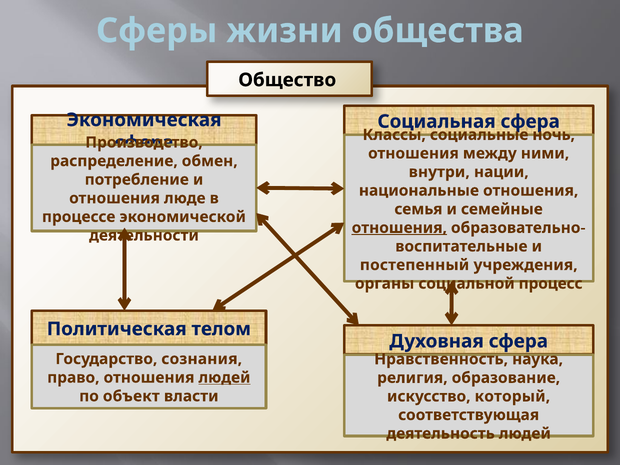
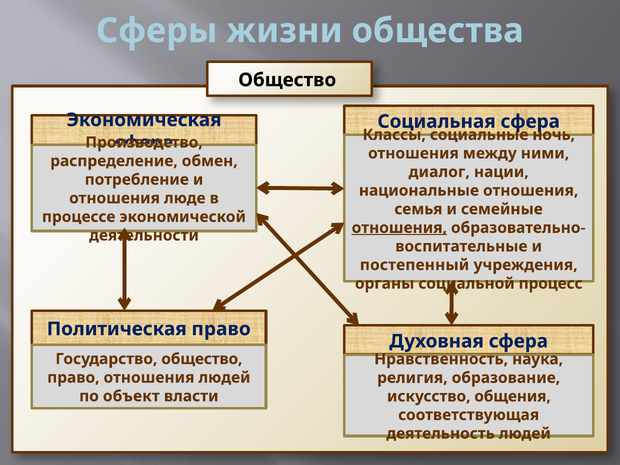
внутри: внутри -> диалог
Политическая телом: телом -> право
Государство сознания: сознания -> общество
людей at (224, 378) underline: present -> none
который: который -> общения
